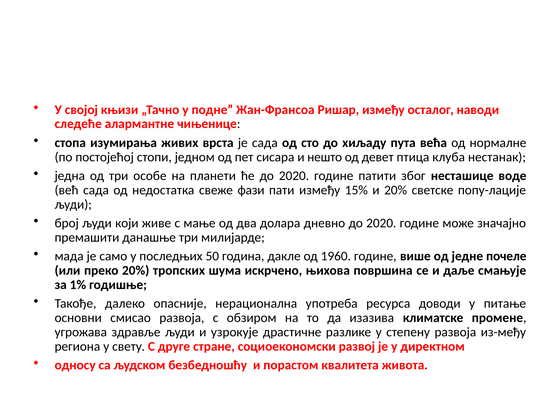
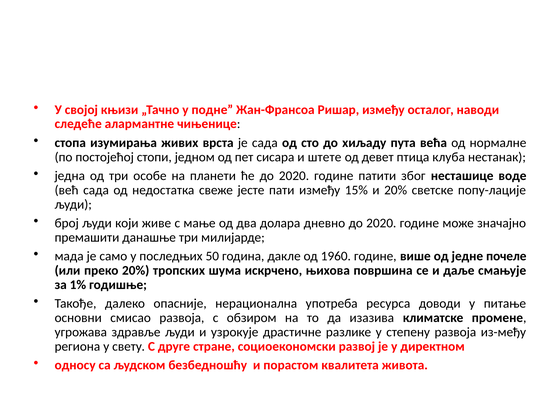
нешто: нешто -> штете
фази: фази -> јесте
